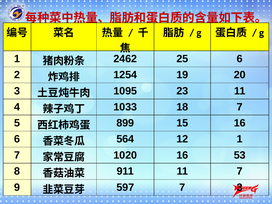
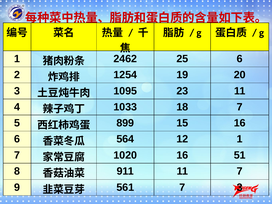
53: 53 -> 51
597: 597 -> 561
